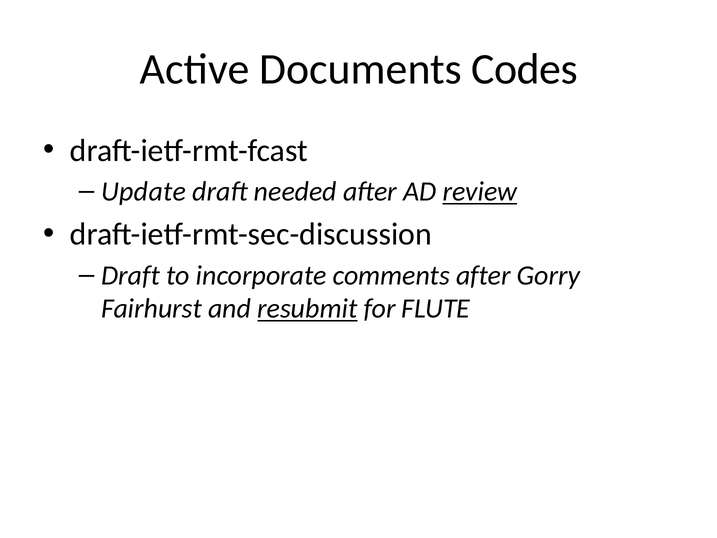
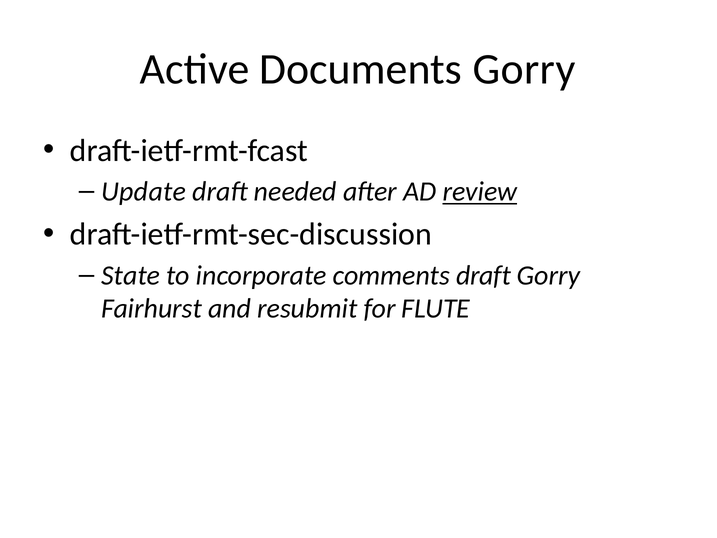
Documents Codes: Codes -> Gorry
Draft at (131, 275): Draft -> State
comments after: after -> draft
resubmit underline: present -> none
